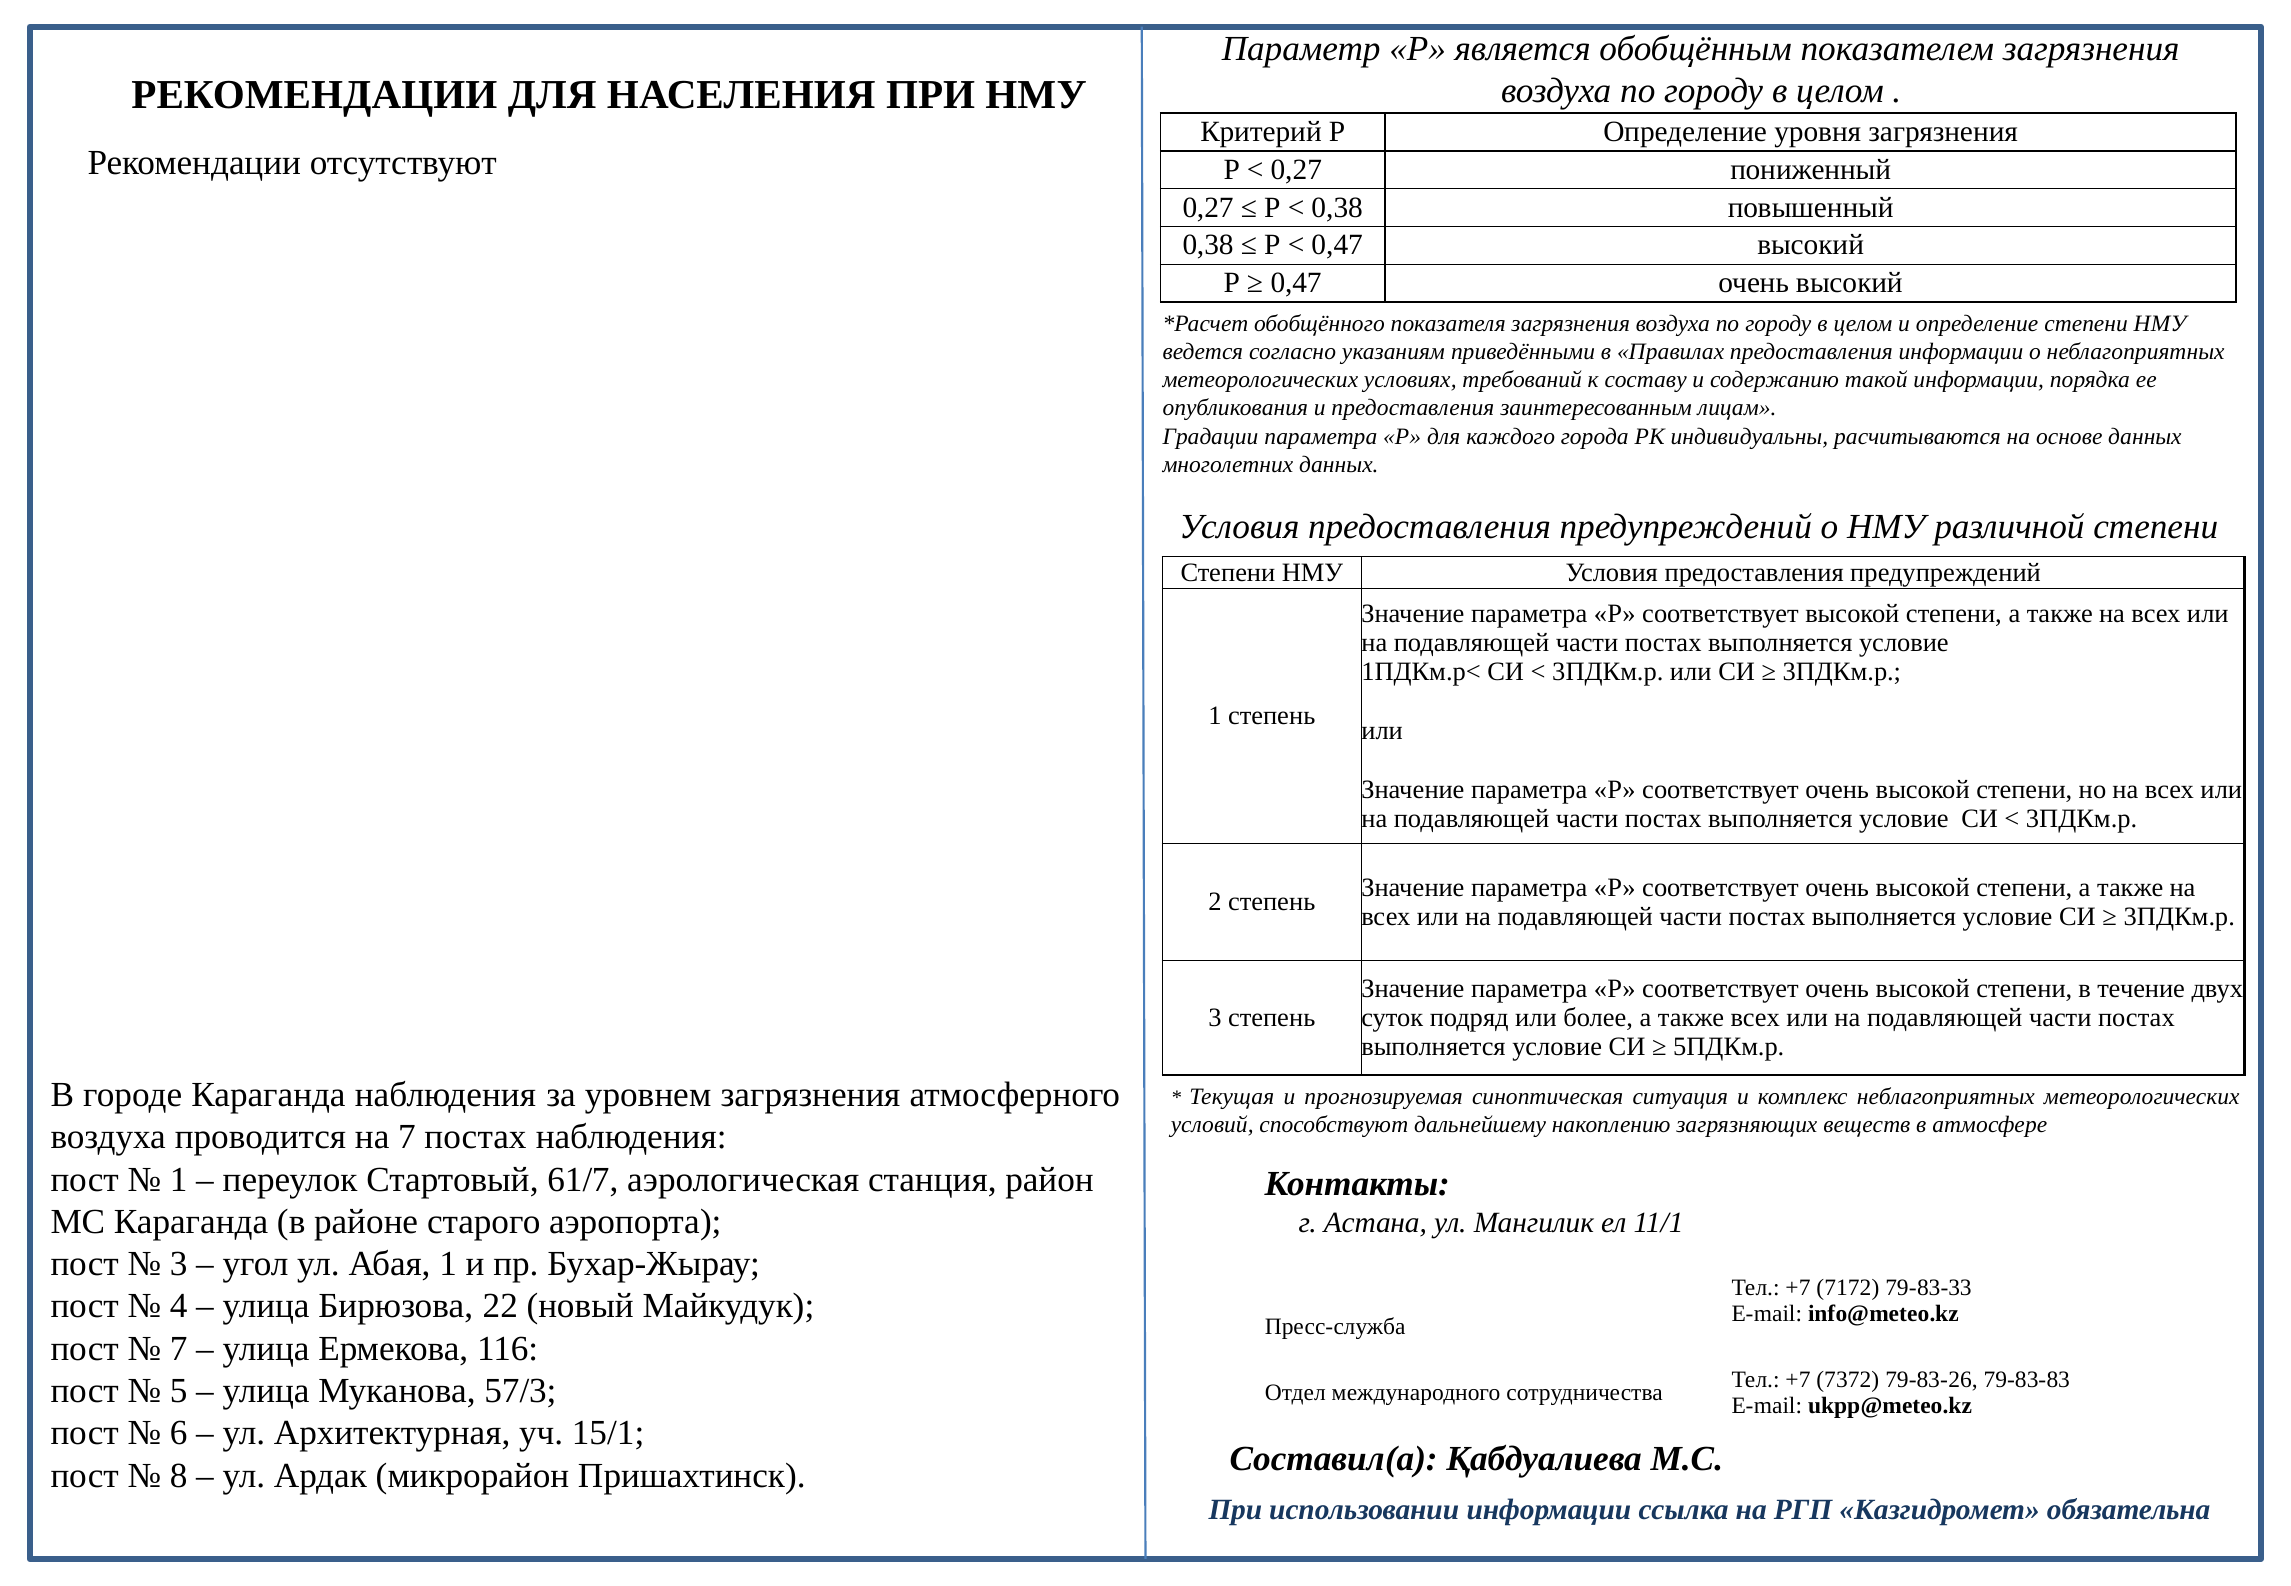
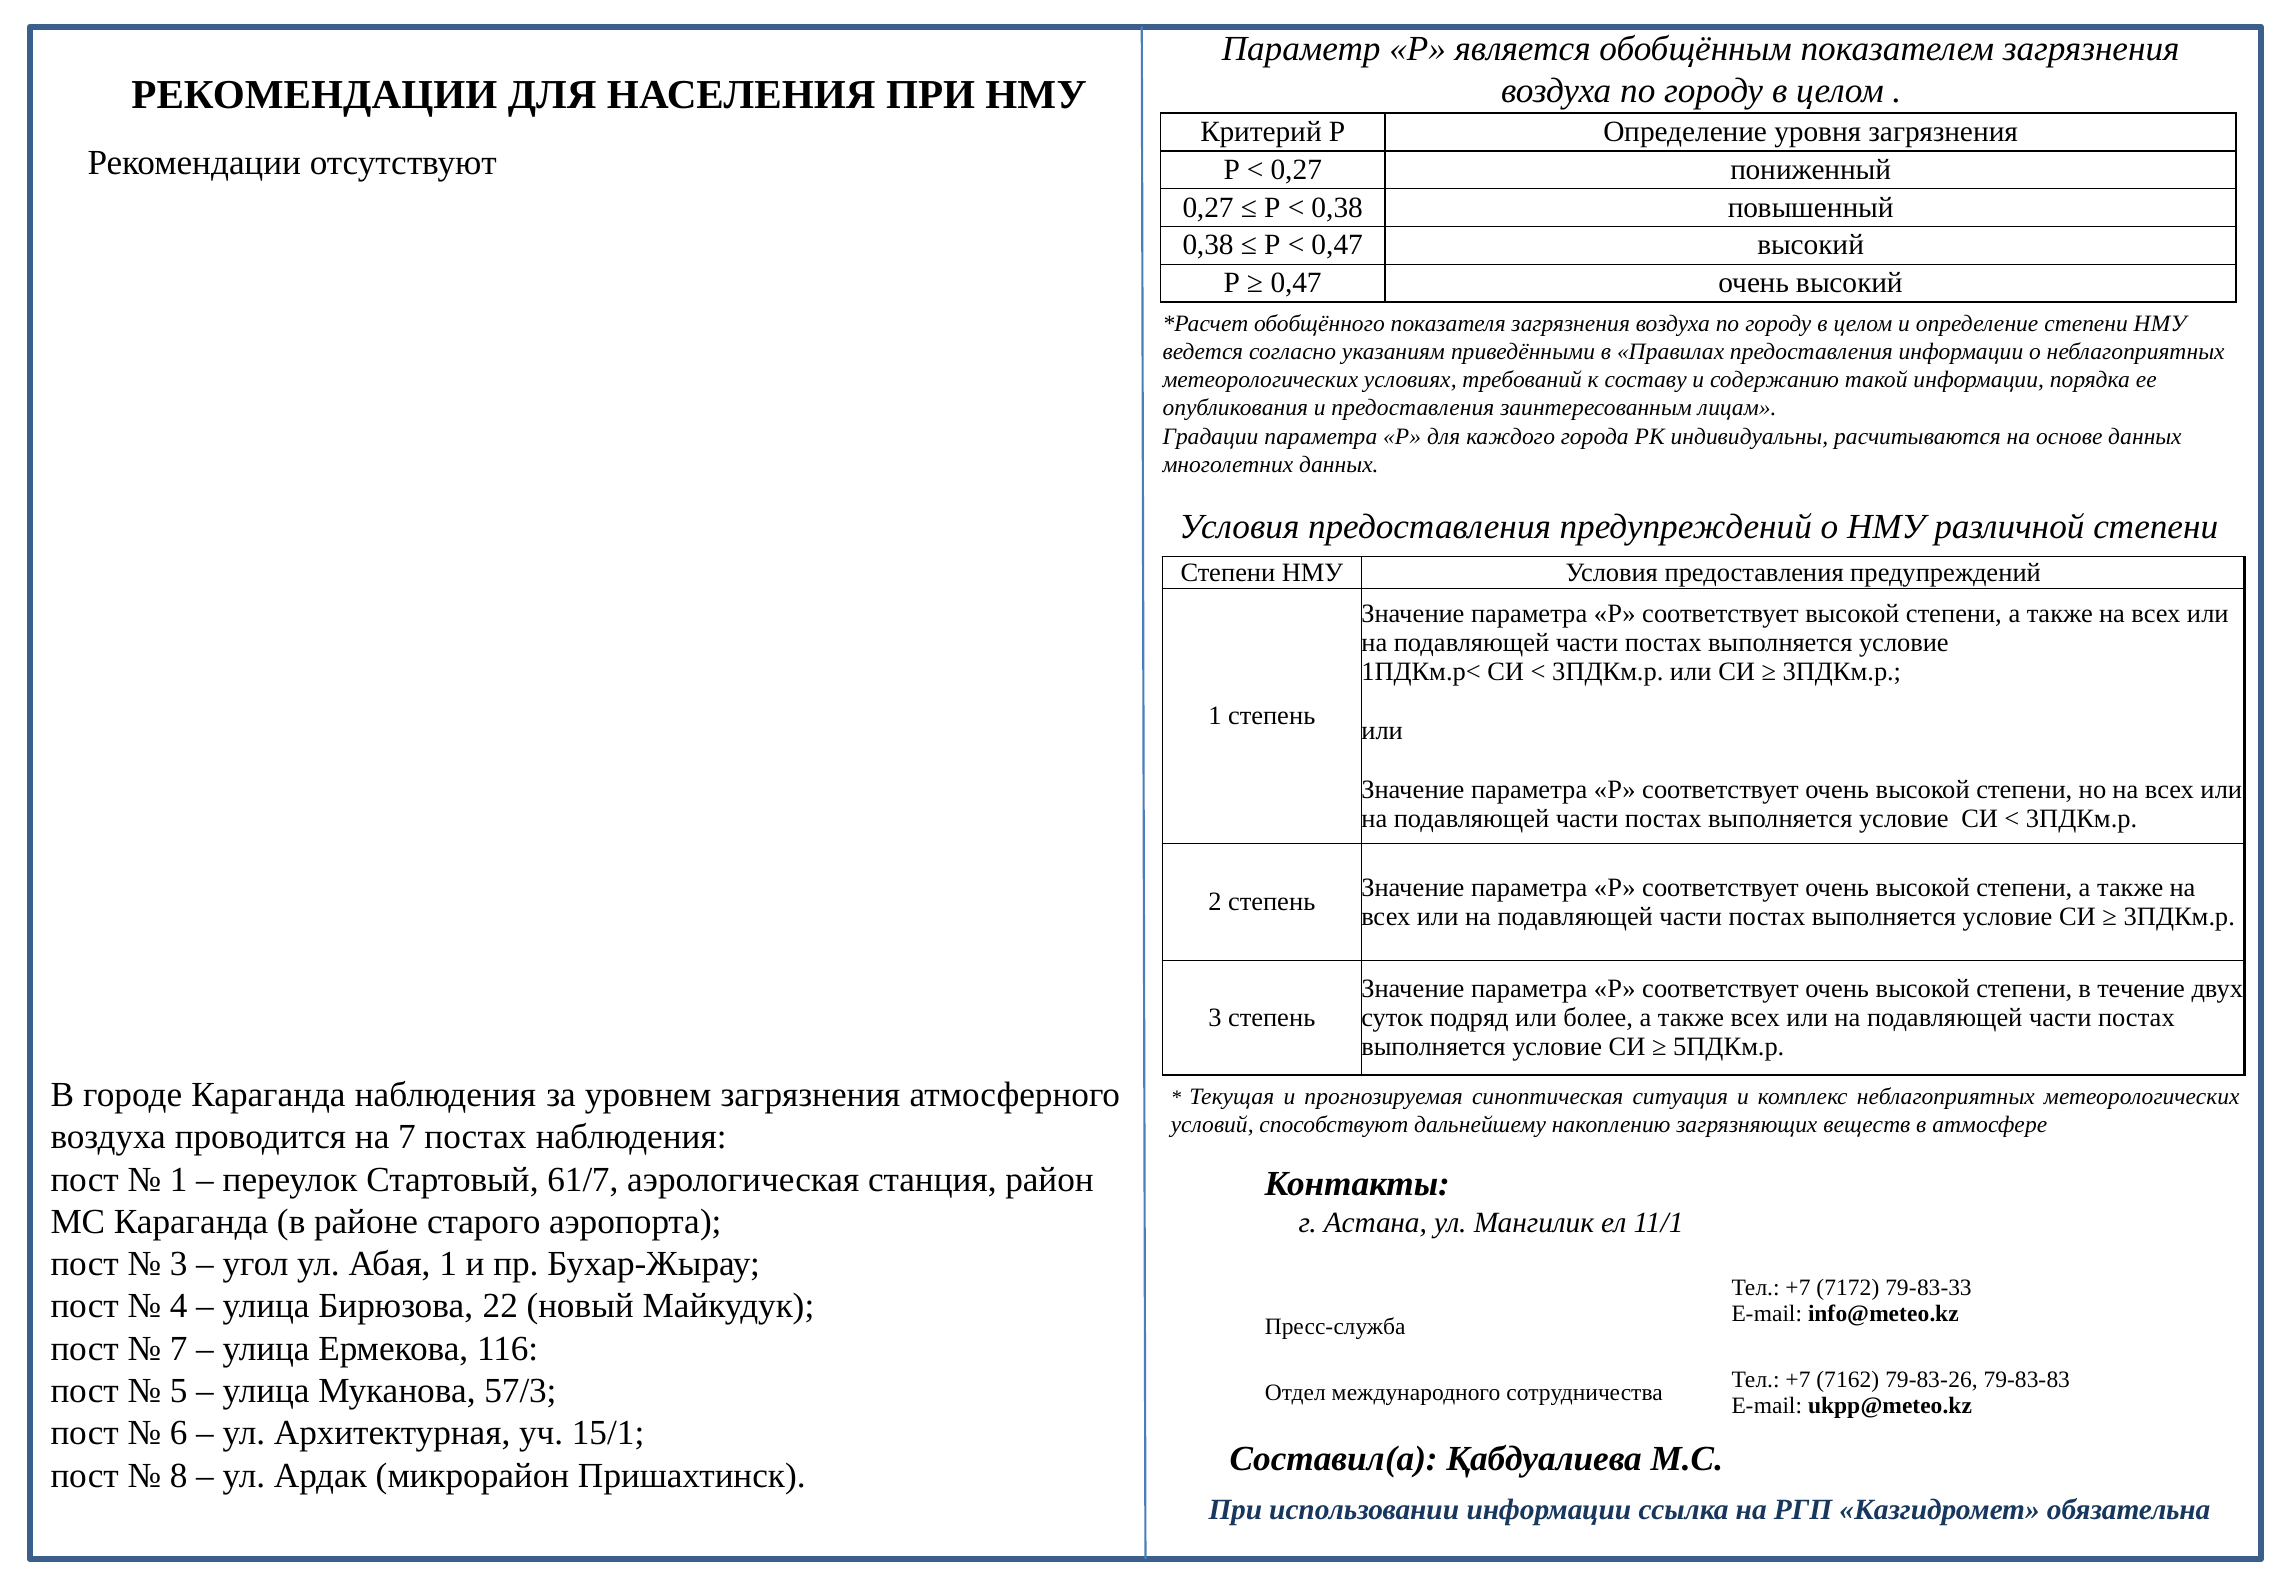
7372: 7372 -> 7162
